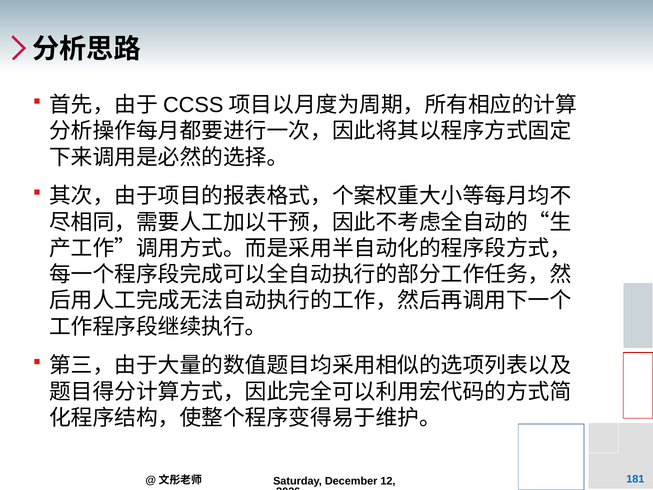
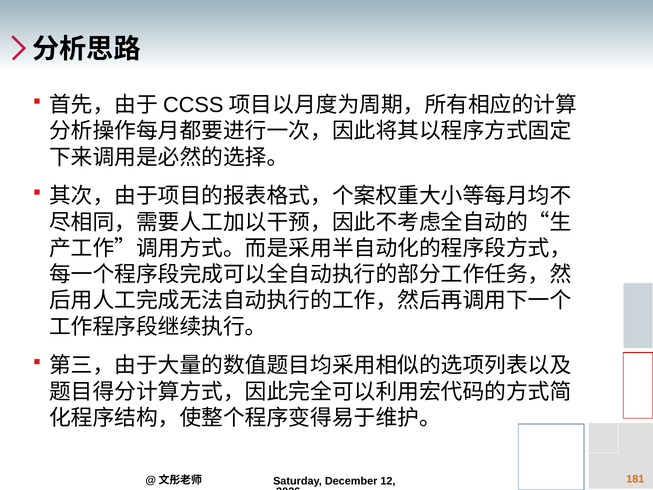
181 colour: blue -> orange
